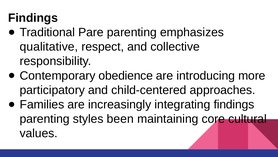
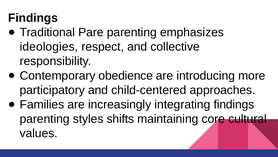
qualitative: qualitative -> ideologies
been: been -> shifts
